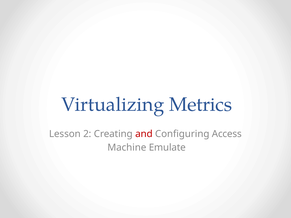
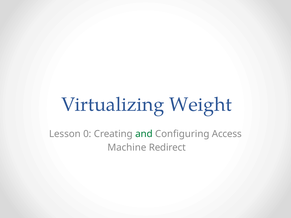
Metrics: Metrics -> Weight
2: 2 -> 0
and colour: red -> green
Emulate: Emulate -> Redirect
